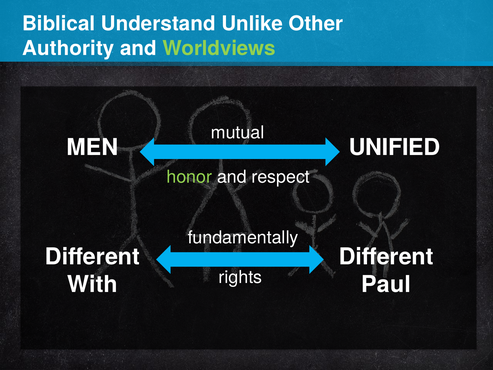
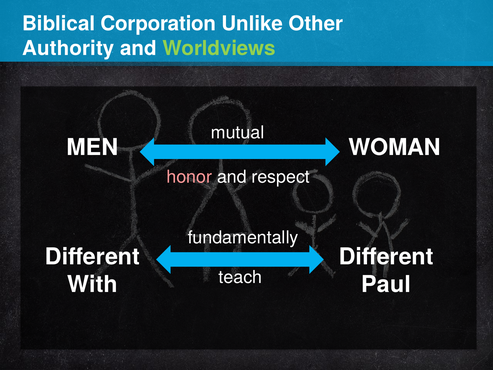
Understand: Understand -> Corporation
UNIFIED: UNIFIED -> WOMAN
honor colour: light green -> pink
rights: rights -> teach
